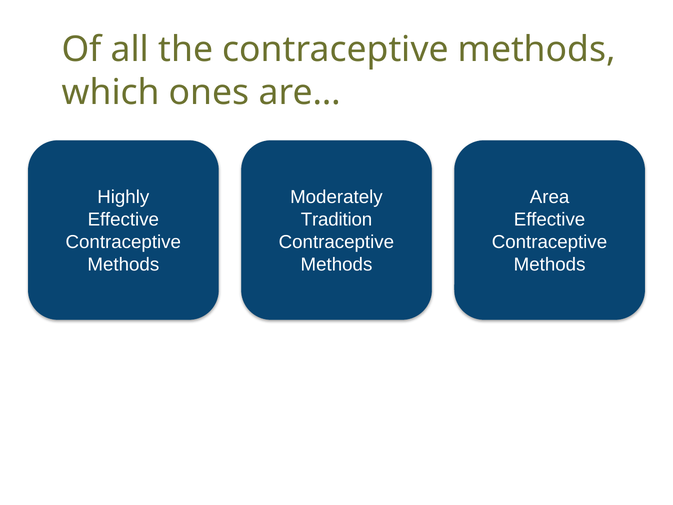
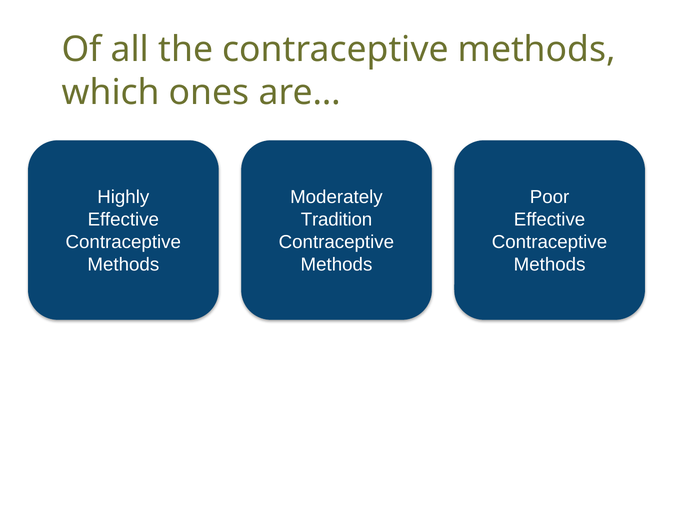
Area: Area -> Poor
